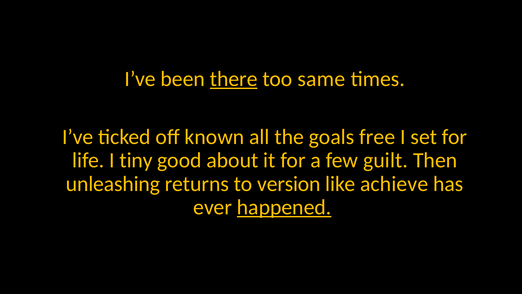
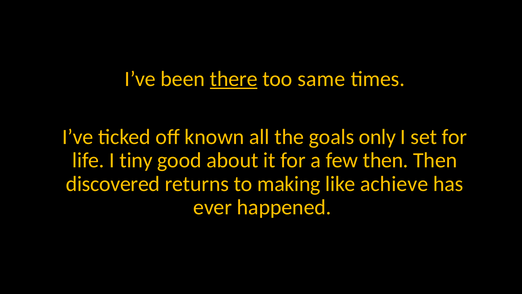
free: free -> only
few guilt: guilt -> then
unleashing: unleashing -> discovered
version: version -> making
happened underline: present -> none
